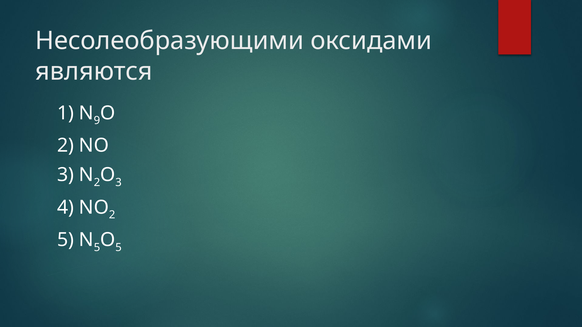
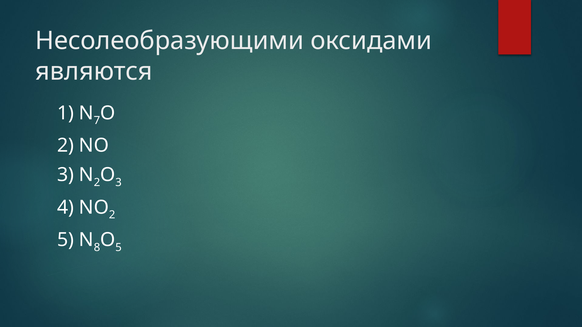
9: 9 -> 7
5 at (97, 248): 5 -> 8
